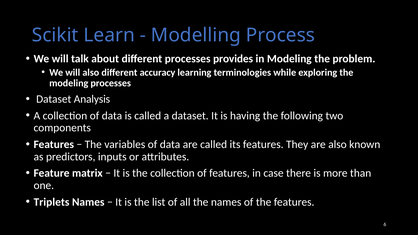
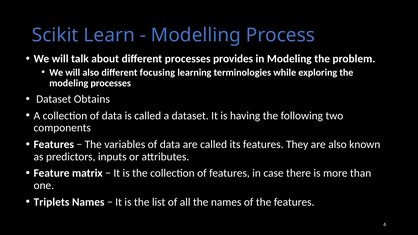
accuracy: accuracy -> focusing
Analysis: Analysis -> Obtains
